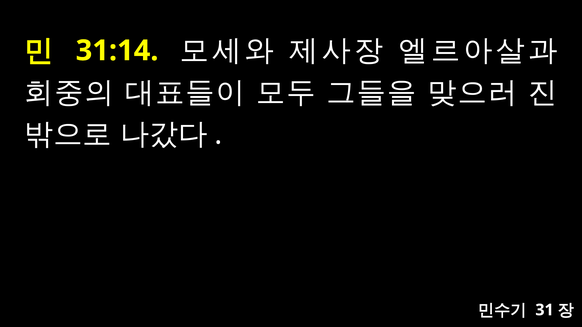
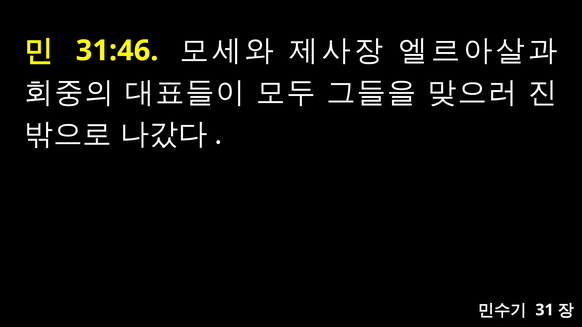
31:14: 31:14 -> 31:46
